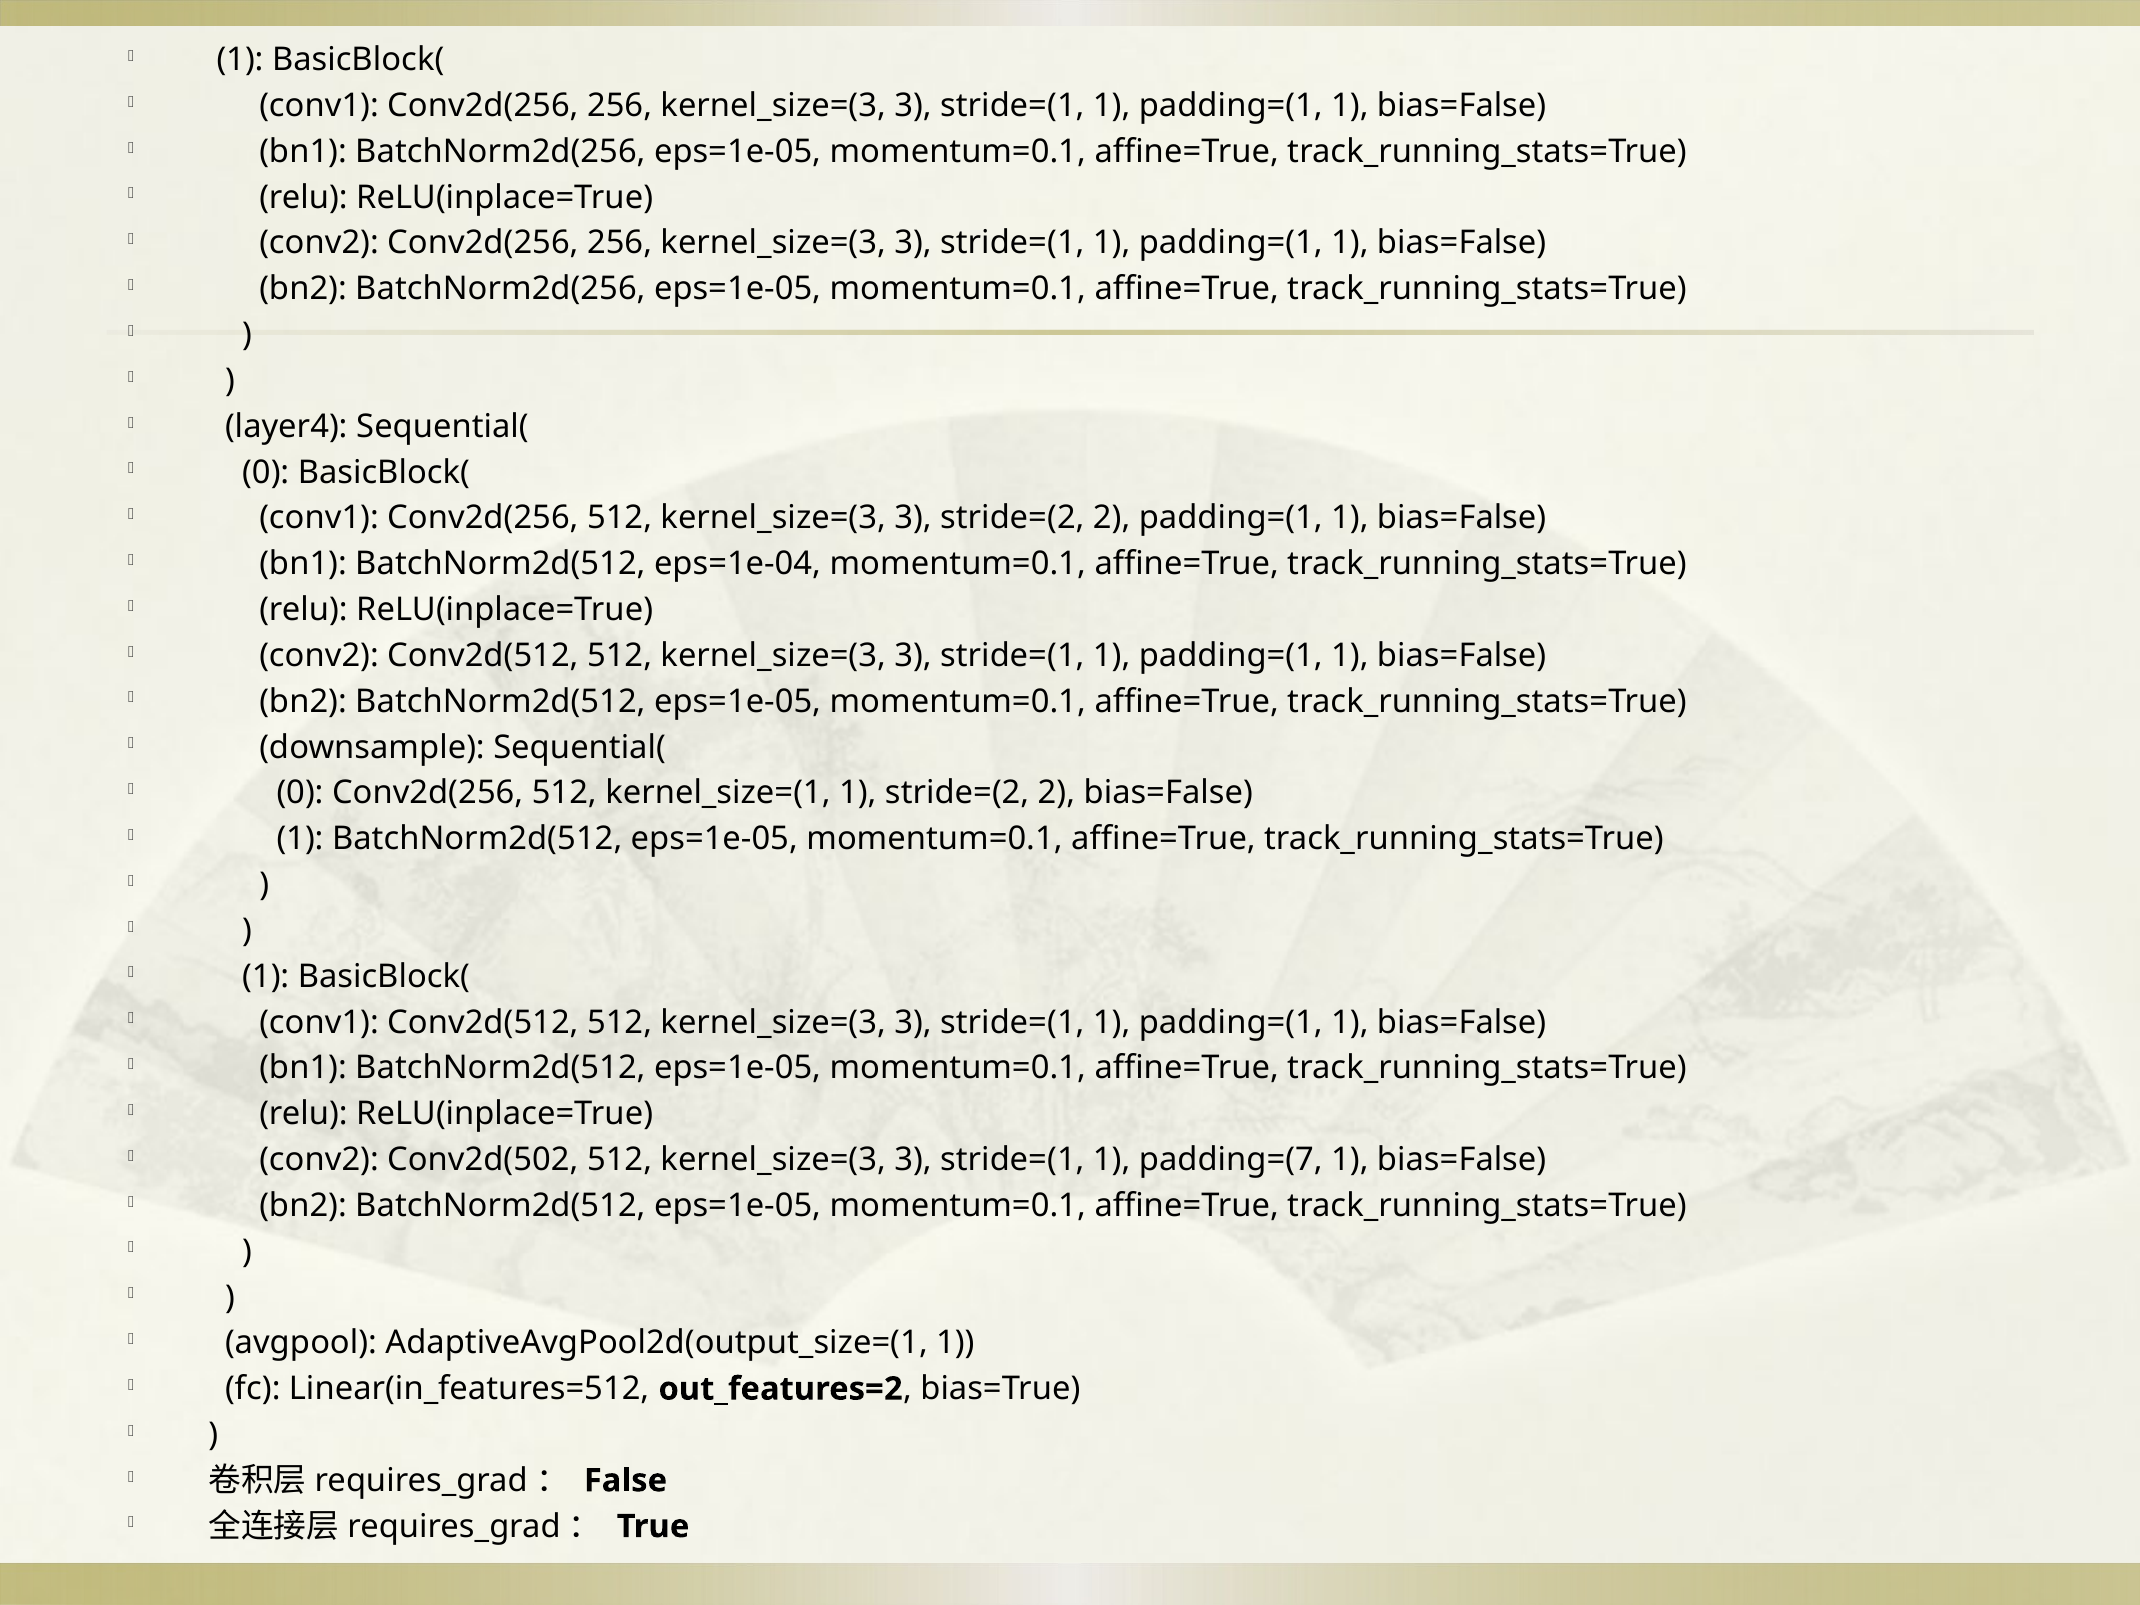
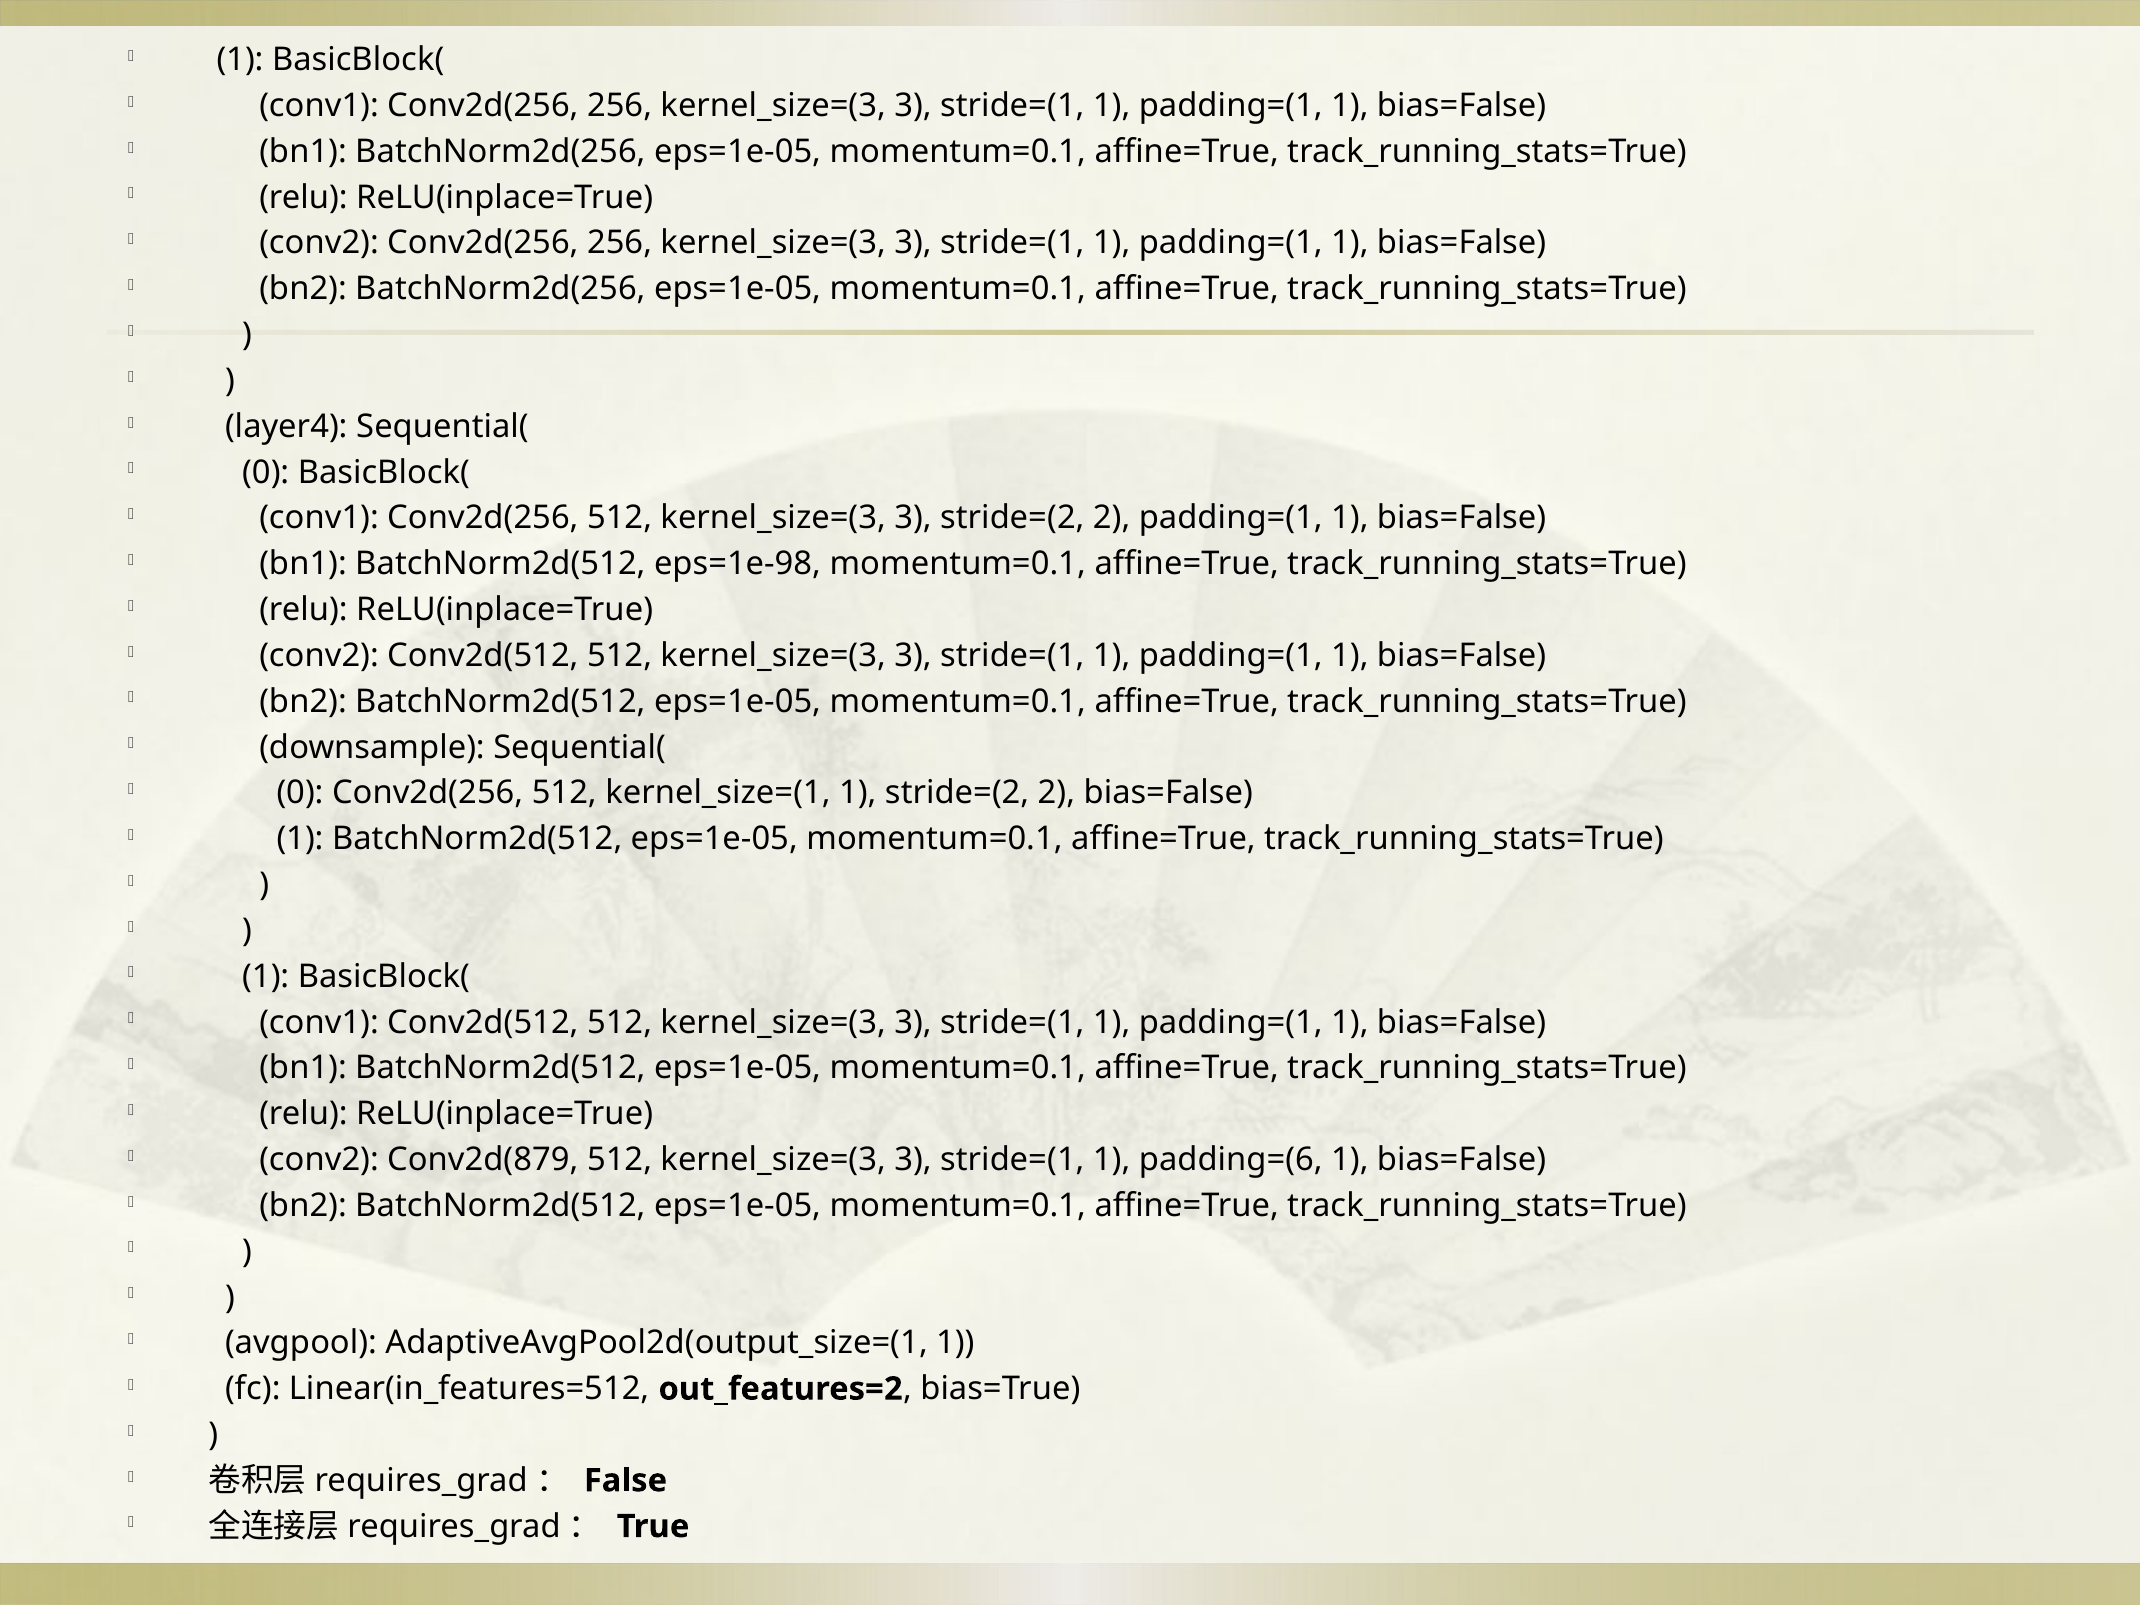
eps=1e-04: eps=1e-04 -> eps=1e-98
Conv2d(502: Conv2d(502 -> Conv2d(879
padding=(7: padding=(7 -> padding=(6
